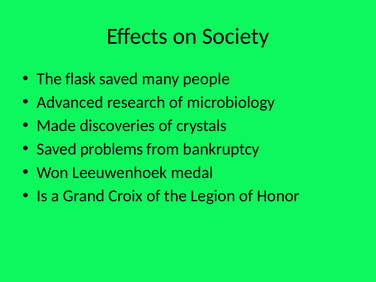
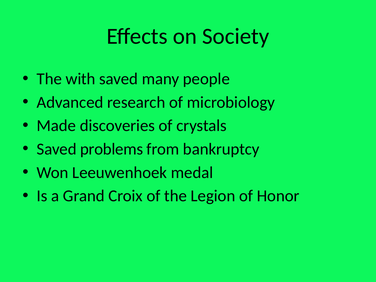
flask: flask -> with
